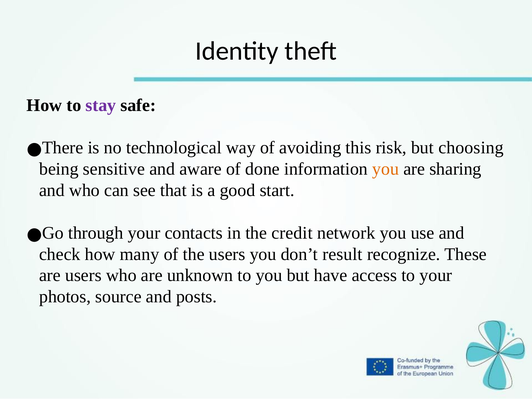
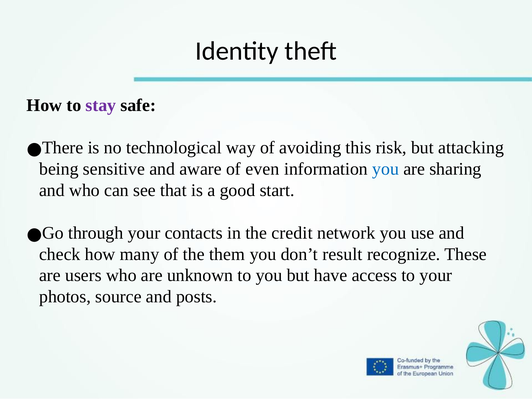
choosing: choosing -> attacking
done: done -> even
you at (386, 169) colour: orange -> blue
the users: users -> them
